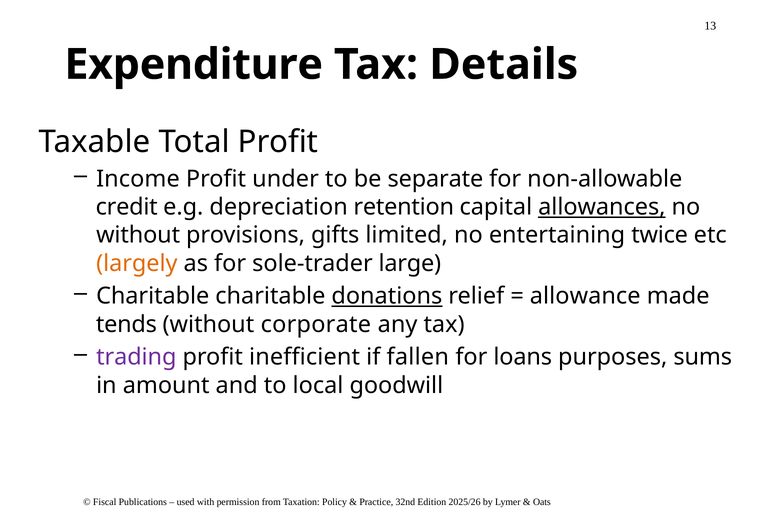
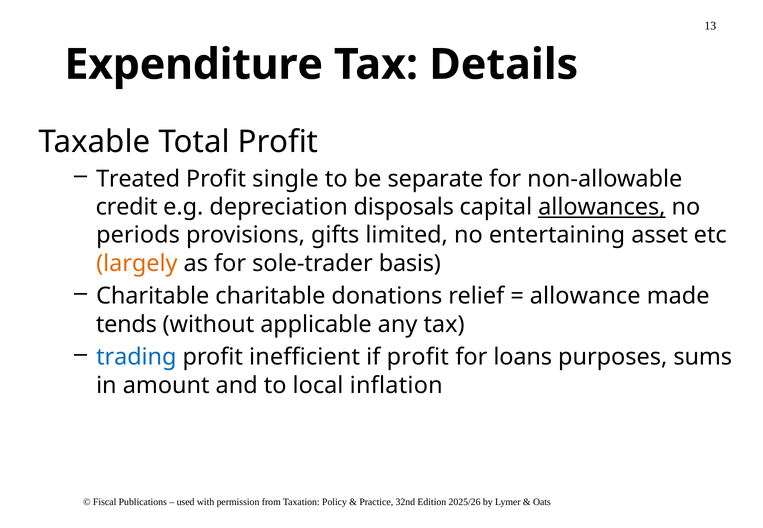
Income: Income -> Treated
under: under -> single
retention: retention -> disposals
without at (138, 235): without -> periods
twice: twice -> asset
large: large -> basis
donations underline: present -> none
corporate: corporate -> applicable
trading colour: purple -> blue
if fallen: fallen -> profit
goodwill: goodwill -> inflation
